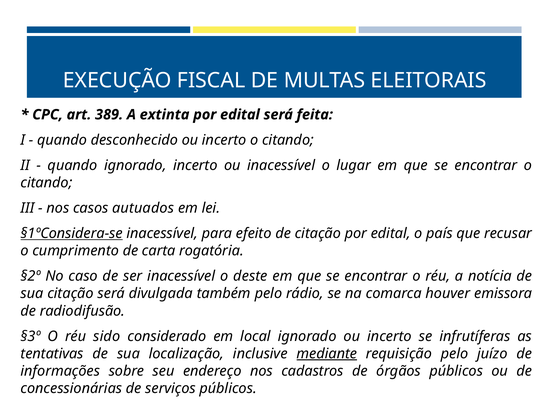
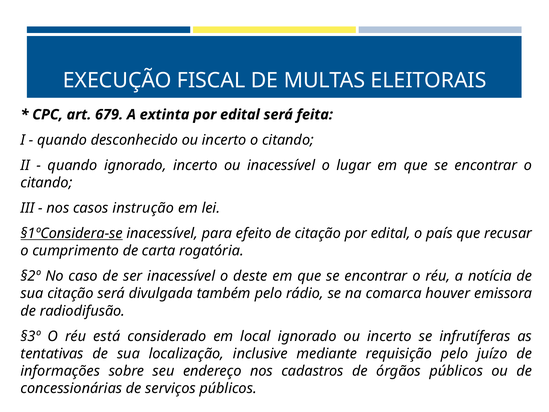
389: 389 -> 679
autuados: autuados -> instrução
sido: sido -> está
mediante underline: present -> none
